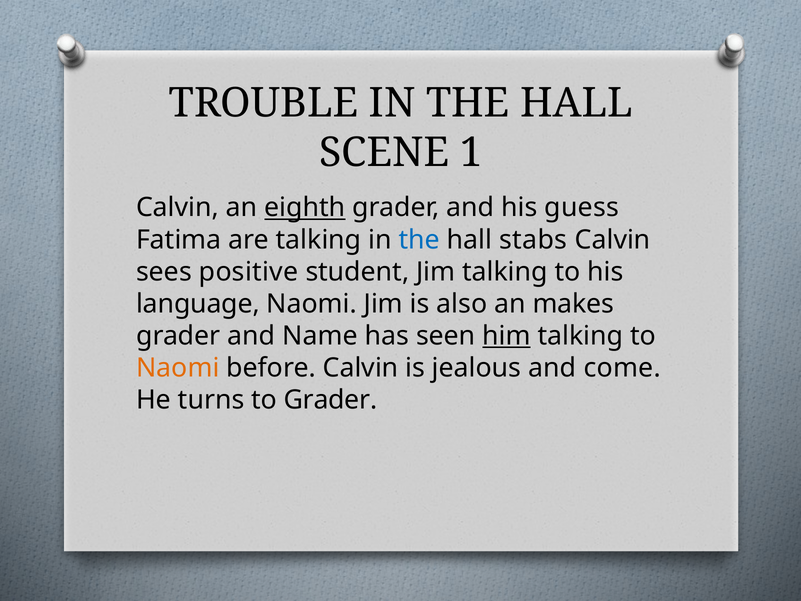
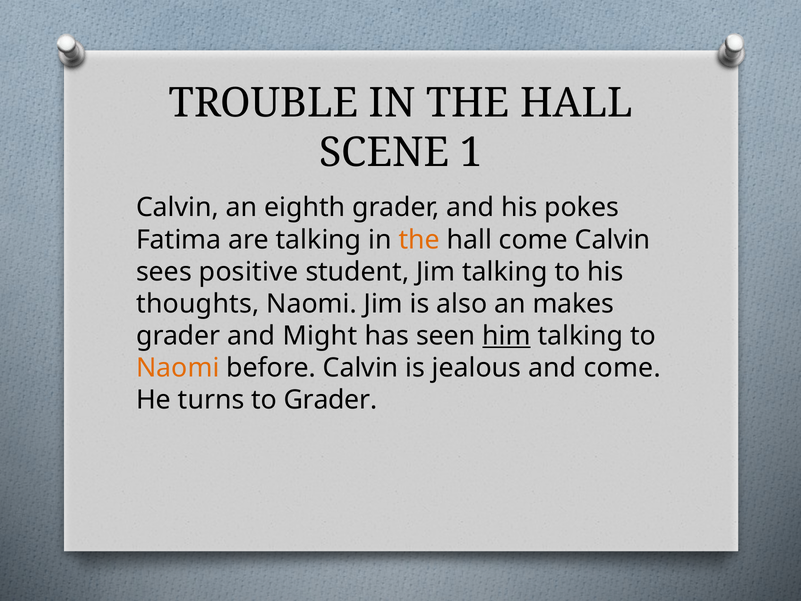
eighth underline: present -> none
guess: guess -> pokes
the at (419, 240) colour: blue -> orange
hall stabs: stabs -> come
language: language -> thoughts
Name: Name -> Might
